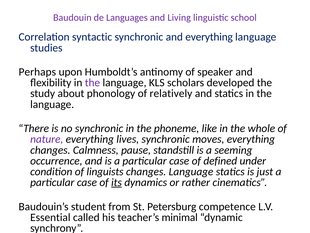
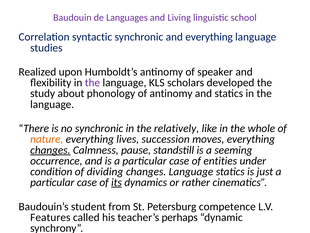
Perhaps: Perhaps -> Realized
of relatively: relatively -> antinomy
phoneme: phoneme -> relatively
nature colour: purple -> orange
lives synchronic: synchronic -> succession
changes at (50, 150) underline: none -> present
defined: defined -> entities
linguists: linguists -> dividing
Essential: Essential -> Features
minimal: minimal -> perhaps
